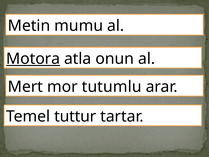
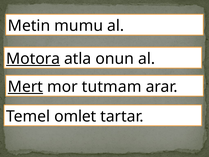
Mert underline: none -> present
tutumlu: tutumlu -> tutmam
tuttur: tuttur -> omlet
